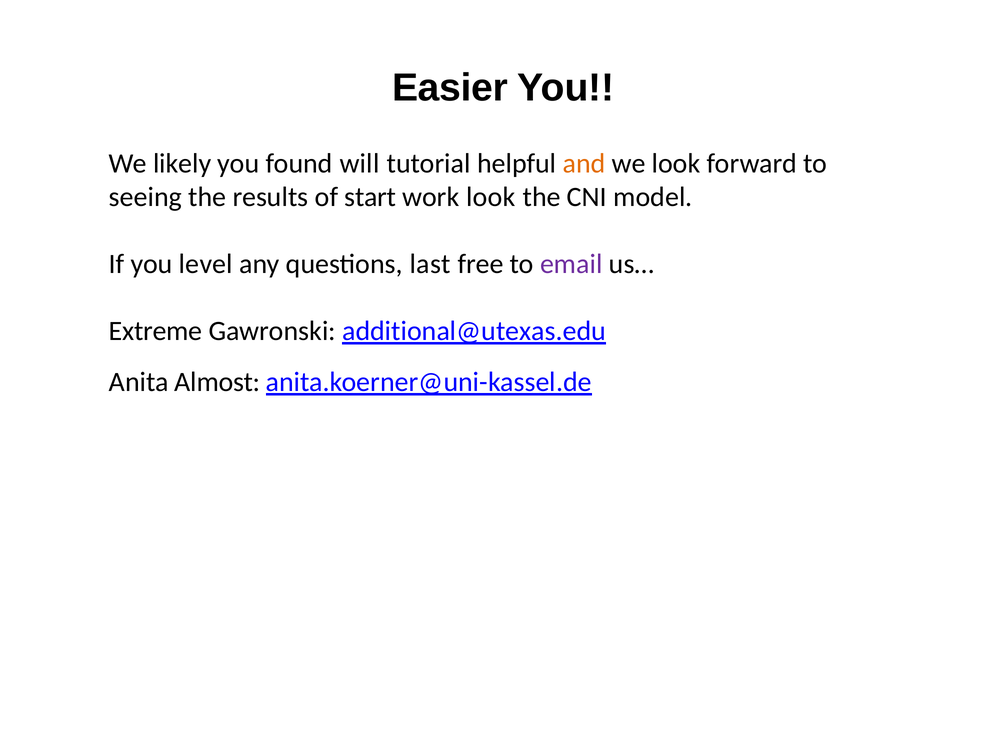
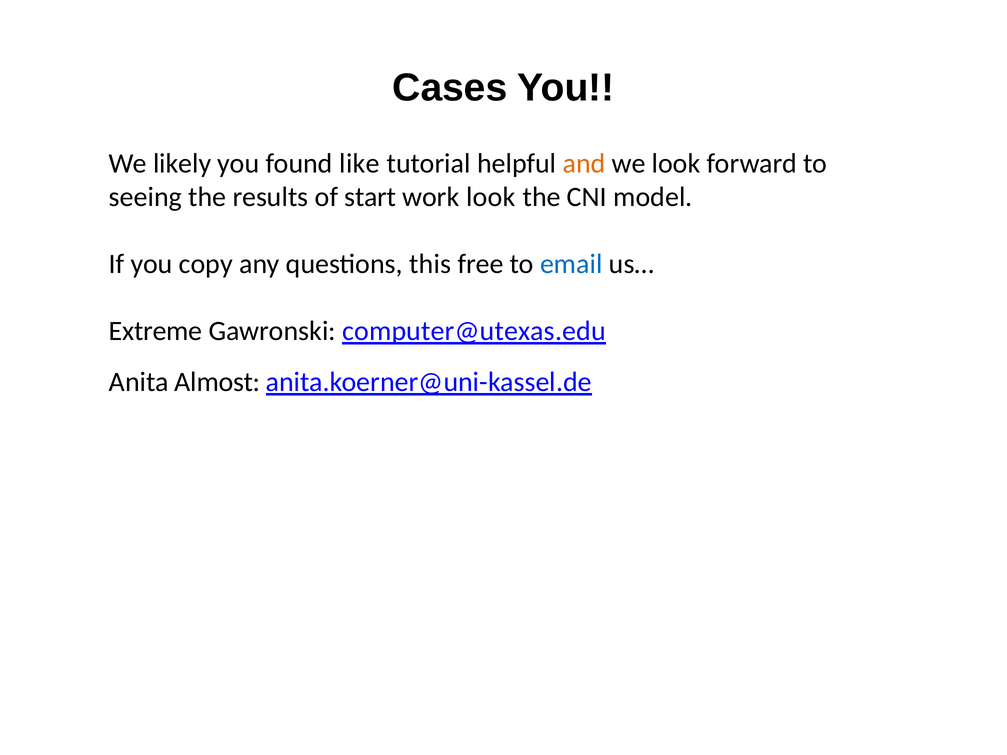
Easier: Easier -> Cases
will: will -> like
level: level -> copy
last: last -> this
email colour: purple -> blue
additional@utexas.edu: additional@utexas.edu -> computer@utexas.edu
